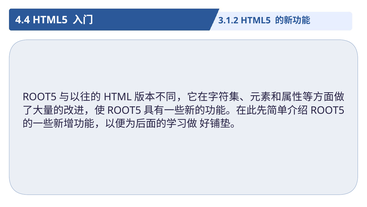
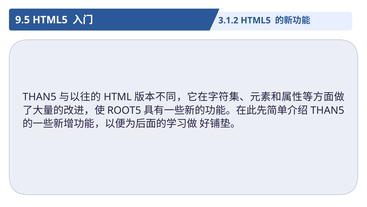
4.4: 4.4 -> 9.5
ROOT5 at (40, 97): ROOT5 -> THAN5
ROOT5 at (327, 110): ROOT5 -> THAN5
